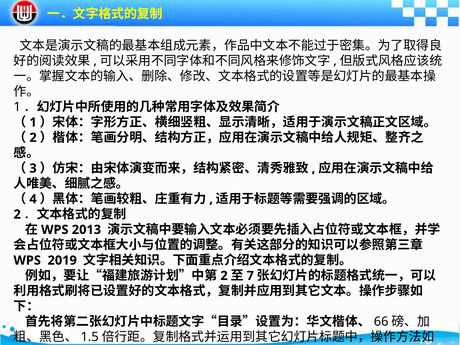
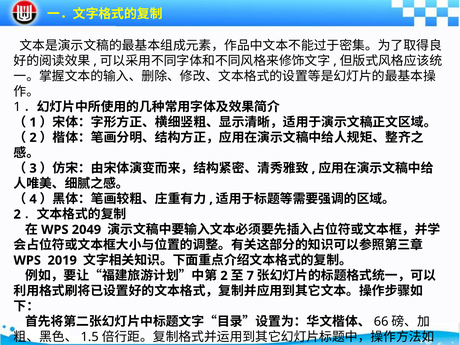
2013: 2013 -> 2049
